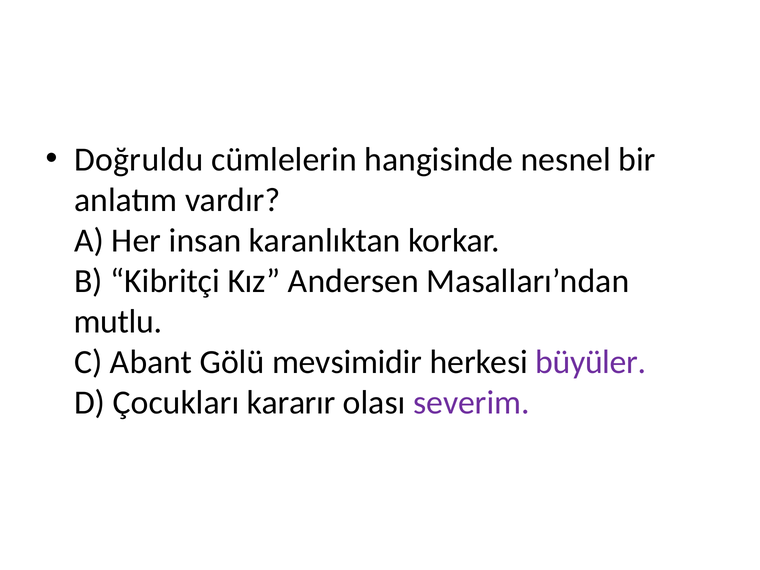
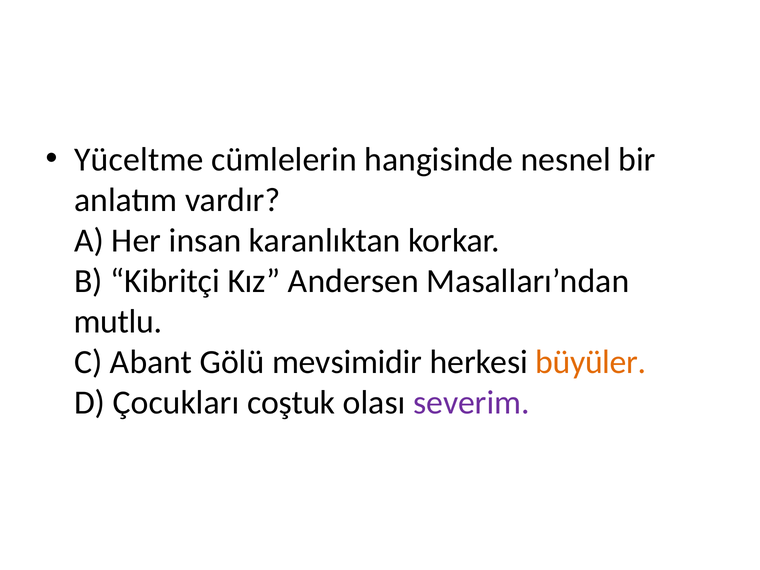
Doğruldu: Doğruldu -> Yüceltme
büyüler colour: purple -> orange
kararır: kararır -> coştuk
